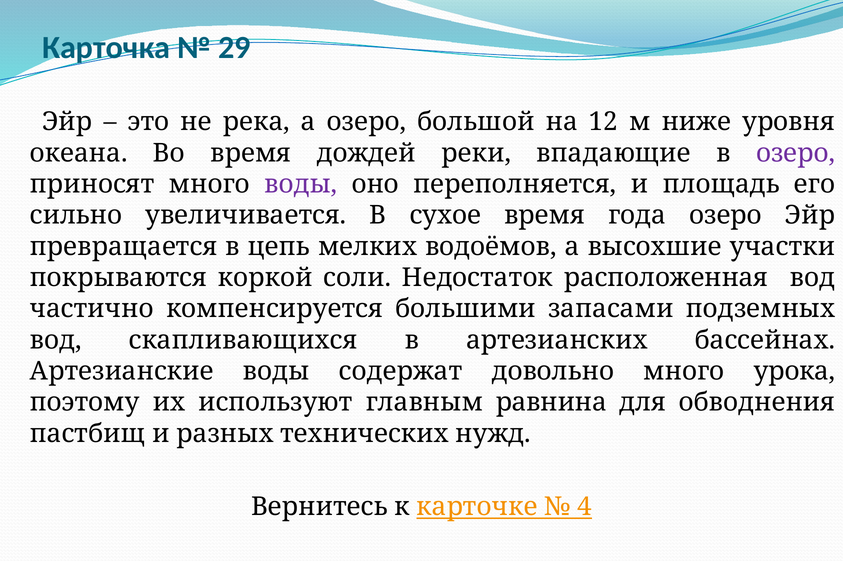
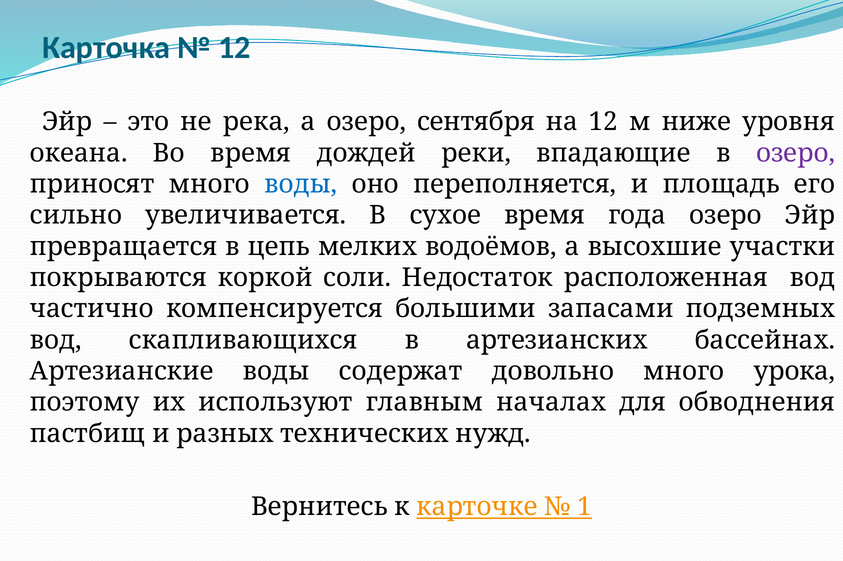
29 at (234, 48): 29 -> 12
большой: большой -> сентября
воды at (301, 184) colour: purple -> blue
равнина: равнина -> началах
4: 4 -> 1
